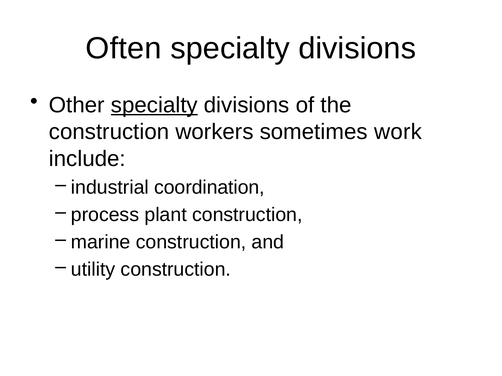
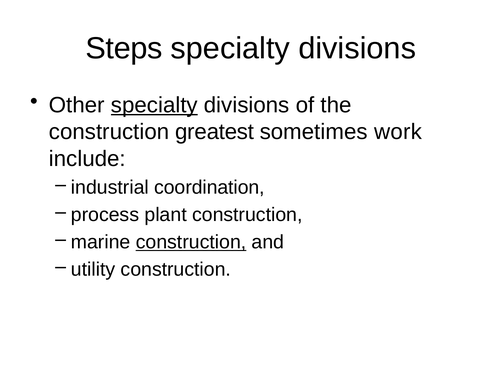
Often: Often -> Steps
workers: workers -> greatest
construction at (191, 242) underline: none -> present
